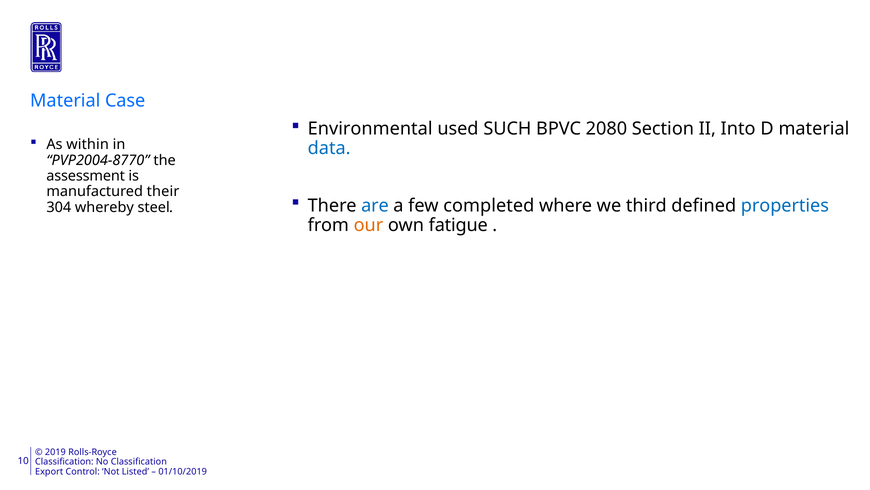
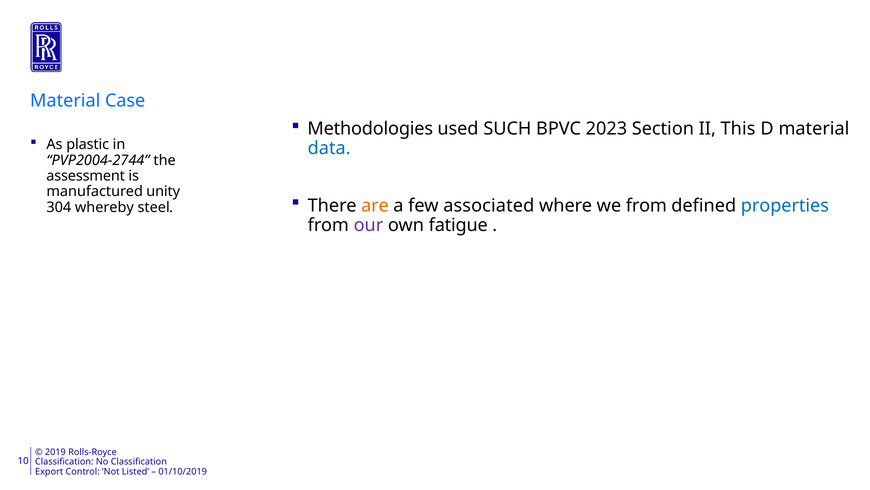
Environmental: Environmental -> Methodologies
2080: 2080 -> 2023
Into: Into -> This
within: within -> plastic
PVP2004-8770: PVP2004-8770 -> PVP2004-2744
their: their -> unity
are colour: blue -> orange
completed: completed -> associated
we third: third -> from
our colour: orange -> purple
